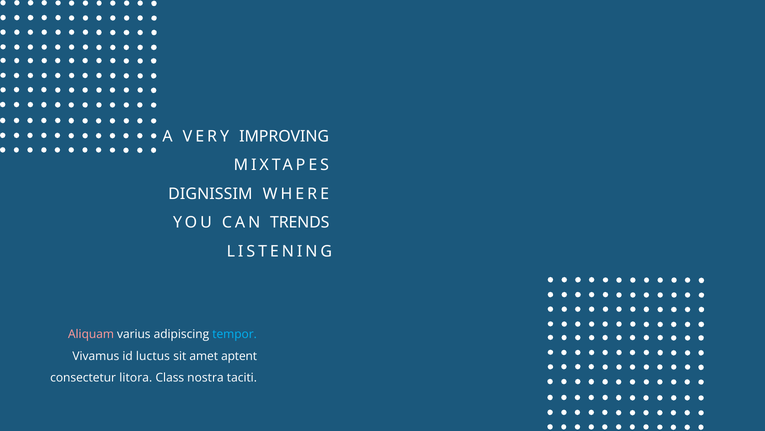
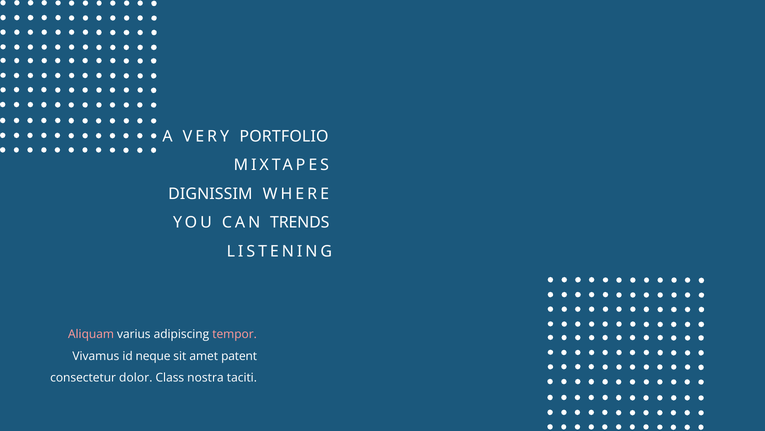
IMPROVING: IMPROVING -> PORTFOLIO
tempor colour: light blue -> pink
luctus: luctus -> neque
aptent: aptent -> patent
litora: litora -> dolor
